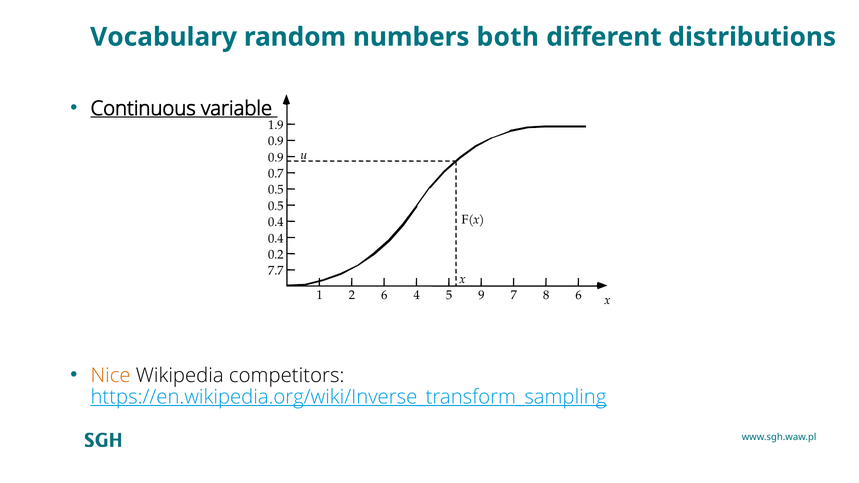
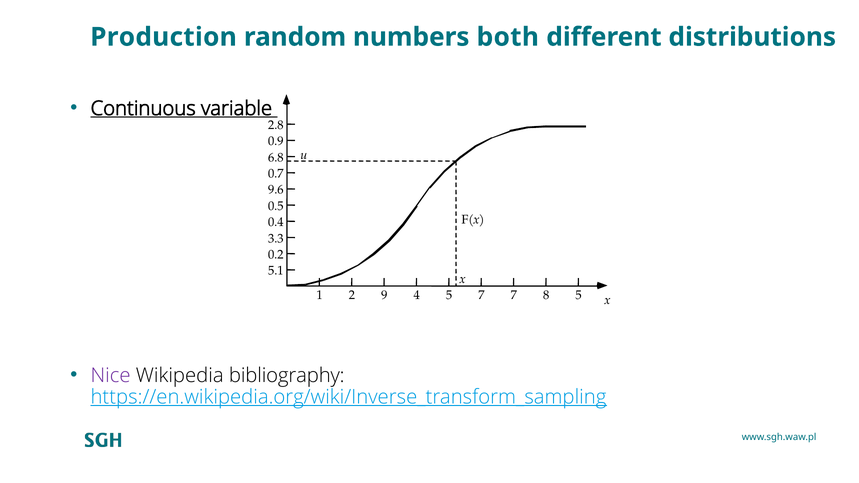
Vocabulary: Vocabulary -> Production
1.9: 1.9 -> 2.8
0.9 at (276, 158): 0.9 -> 6.8
0.5 at (276, 190): 0.5 -> 9.6
0.4 at (276, 238): 0.4 -> 3.3
7.7: 7.7 -> 5.1
2 6: 6 -> 9
5 9: 9 -> 7
8 6: 6 -> 5
Nice colour: orange -> purple
competitors: competitors -> bibliography
